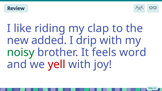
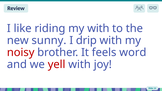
my clap: clap -> with
added: added -> sunny
noisy colour: green -> red
